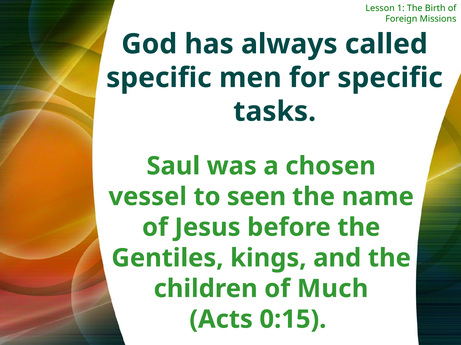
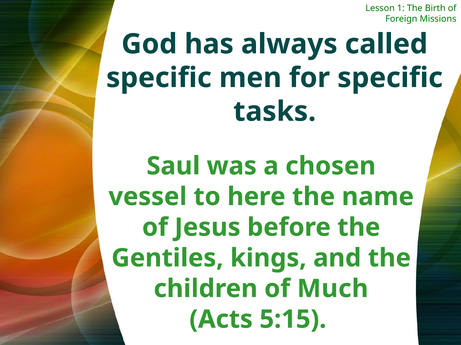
seen: seen -> here
0:15: 0:15 -> 5:15
